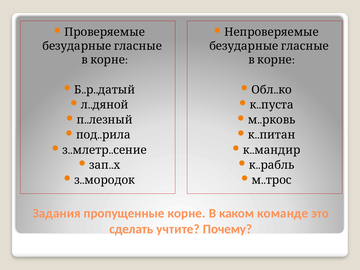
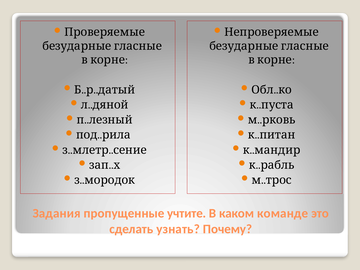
корне: корне -> учтите
учтите: учтите -> узнать
